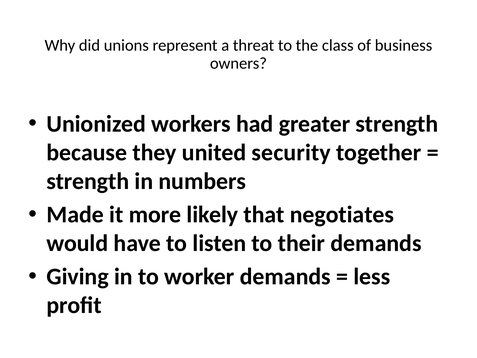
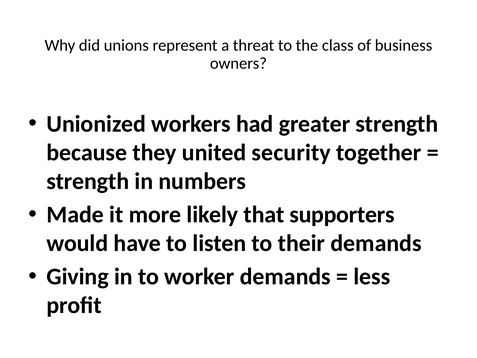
negotiates: negotiates -> supporters
